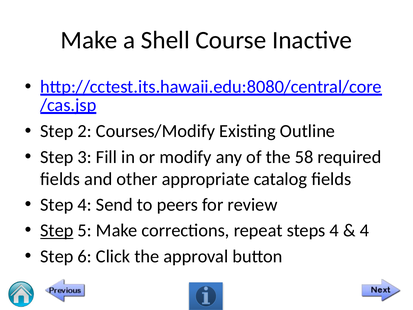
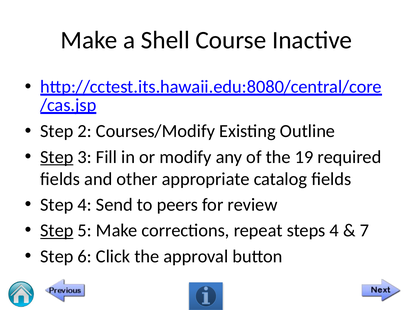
Step at (57, 157) underline: none -> present
58: 58 -> 19
4 at (364, 230): 4 -> 7
